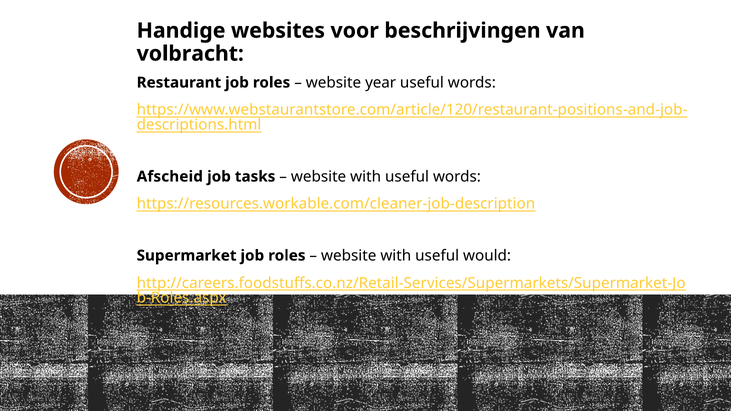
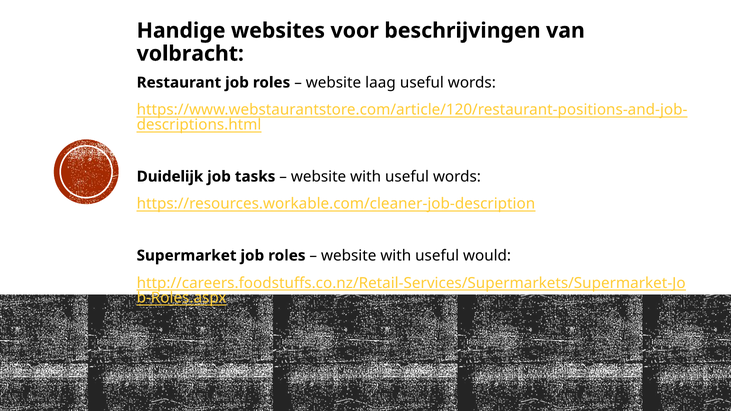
year: year -> laag
Afscheid: Afscheid -> Duidelijk
